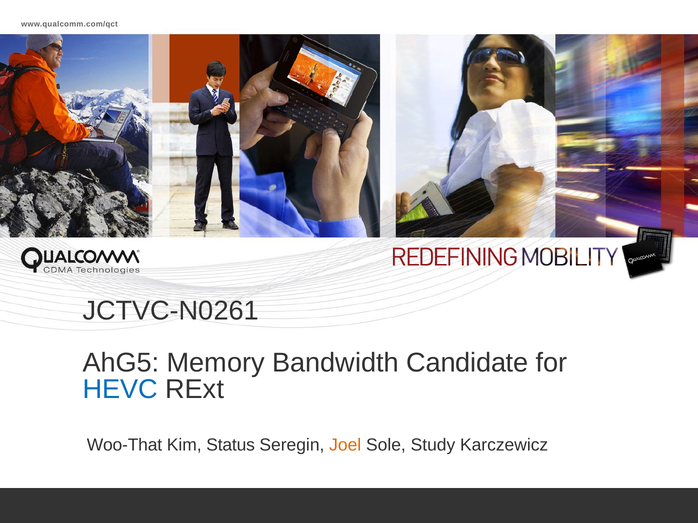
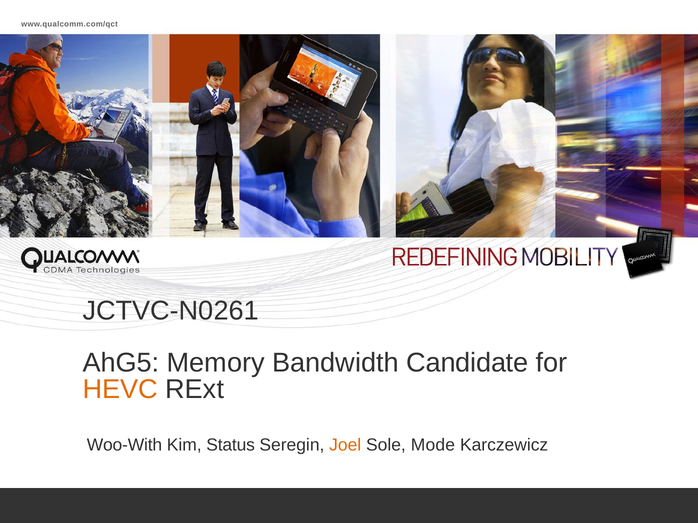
HEVC colour: blue -> orange
Woo-That: Woo-That -> Woo-With
Study: Study -> Mode
